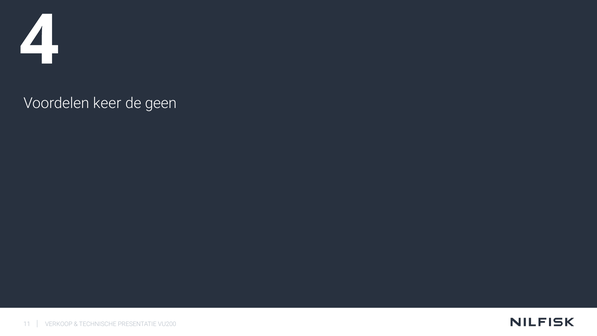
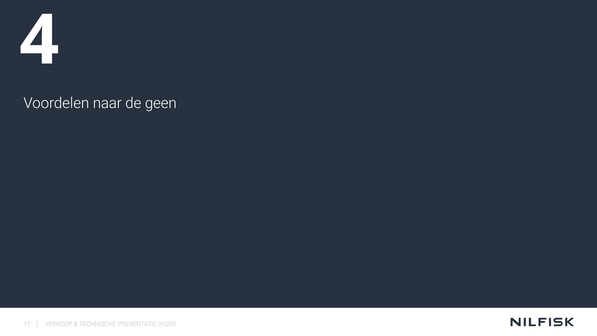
keer: keer -> naar
